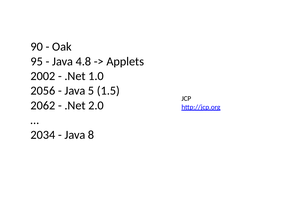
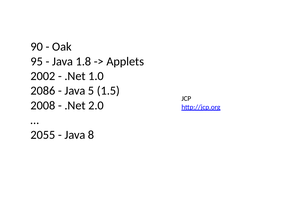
4.8: 4.8 -> 1.8
2056: 2056 -> 2086
2062: 2062 -> 2008
2034: 2034 -> 2055
